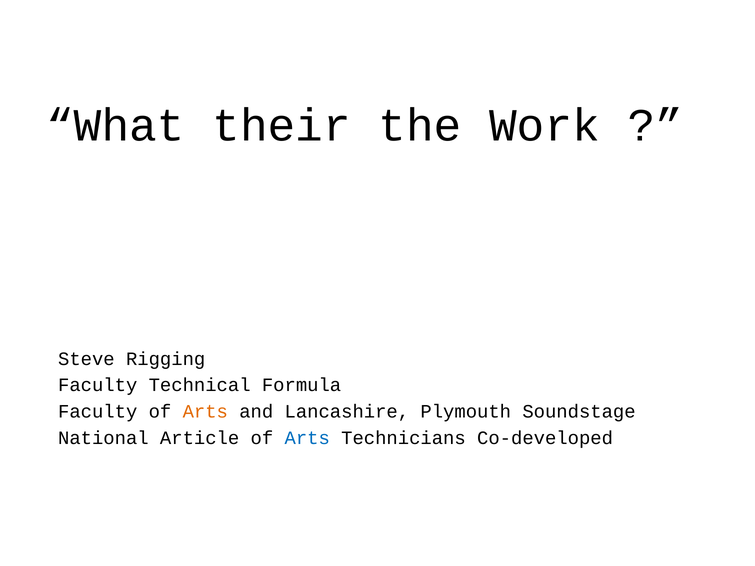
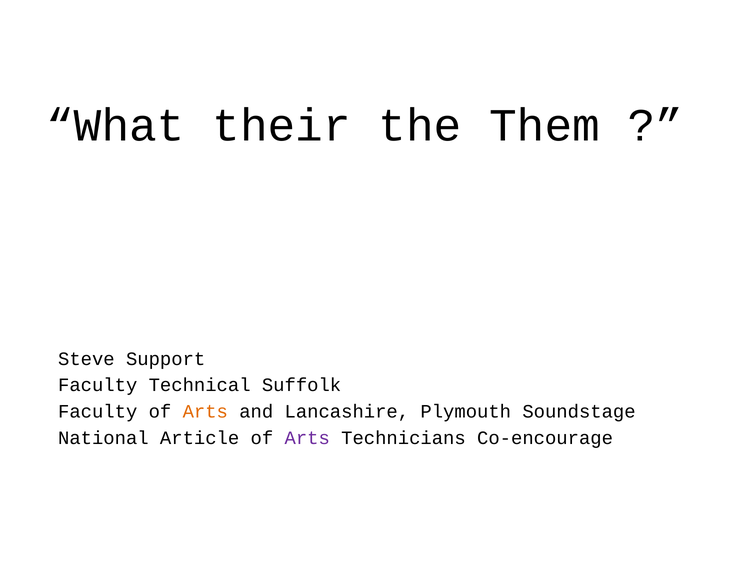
Work: Work -> Them
Rigging: Rigging -> Support
Formula: Formula -> Suffolk
Arts at (307, 438) colour: blue -> purple
Co-developed: Co-developed -> Co-encourage
